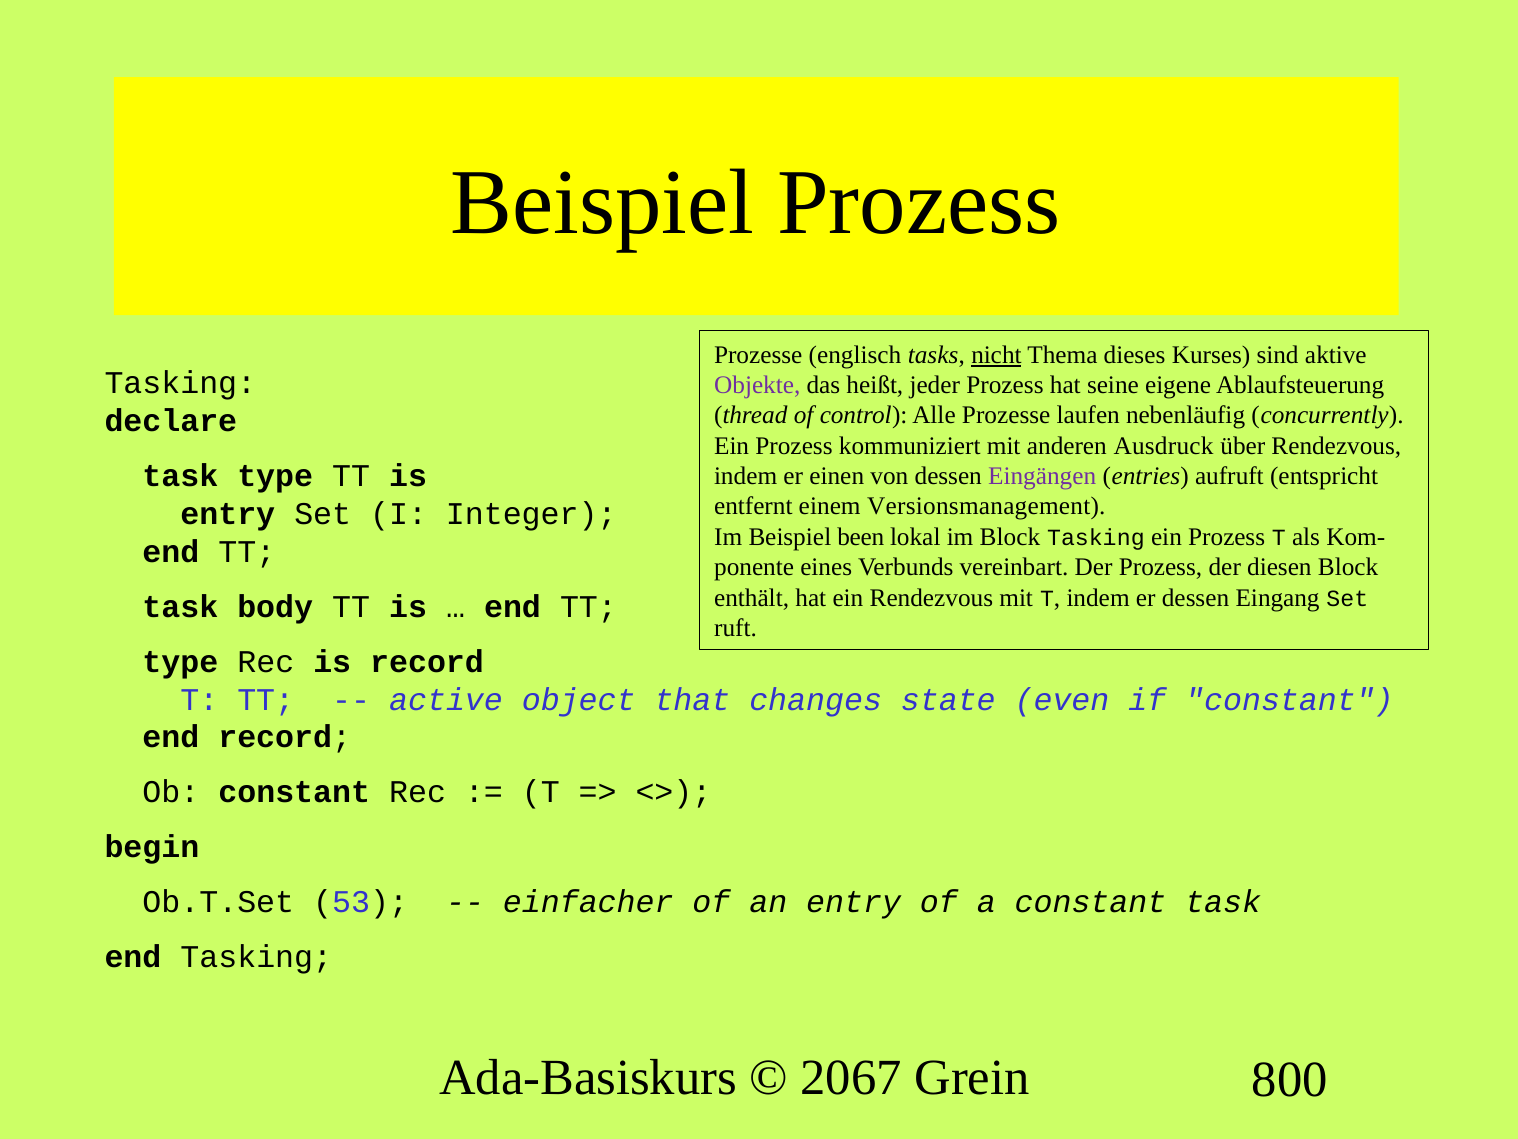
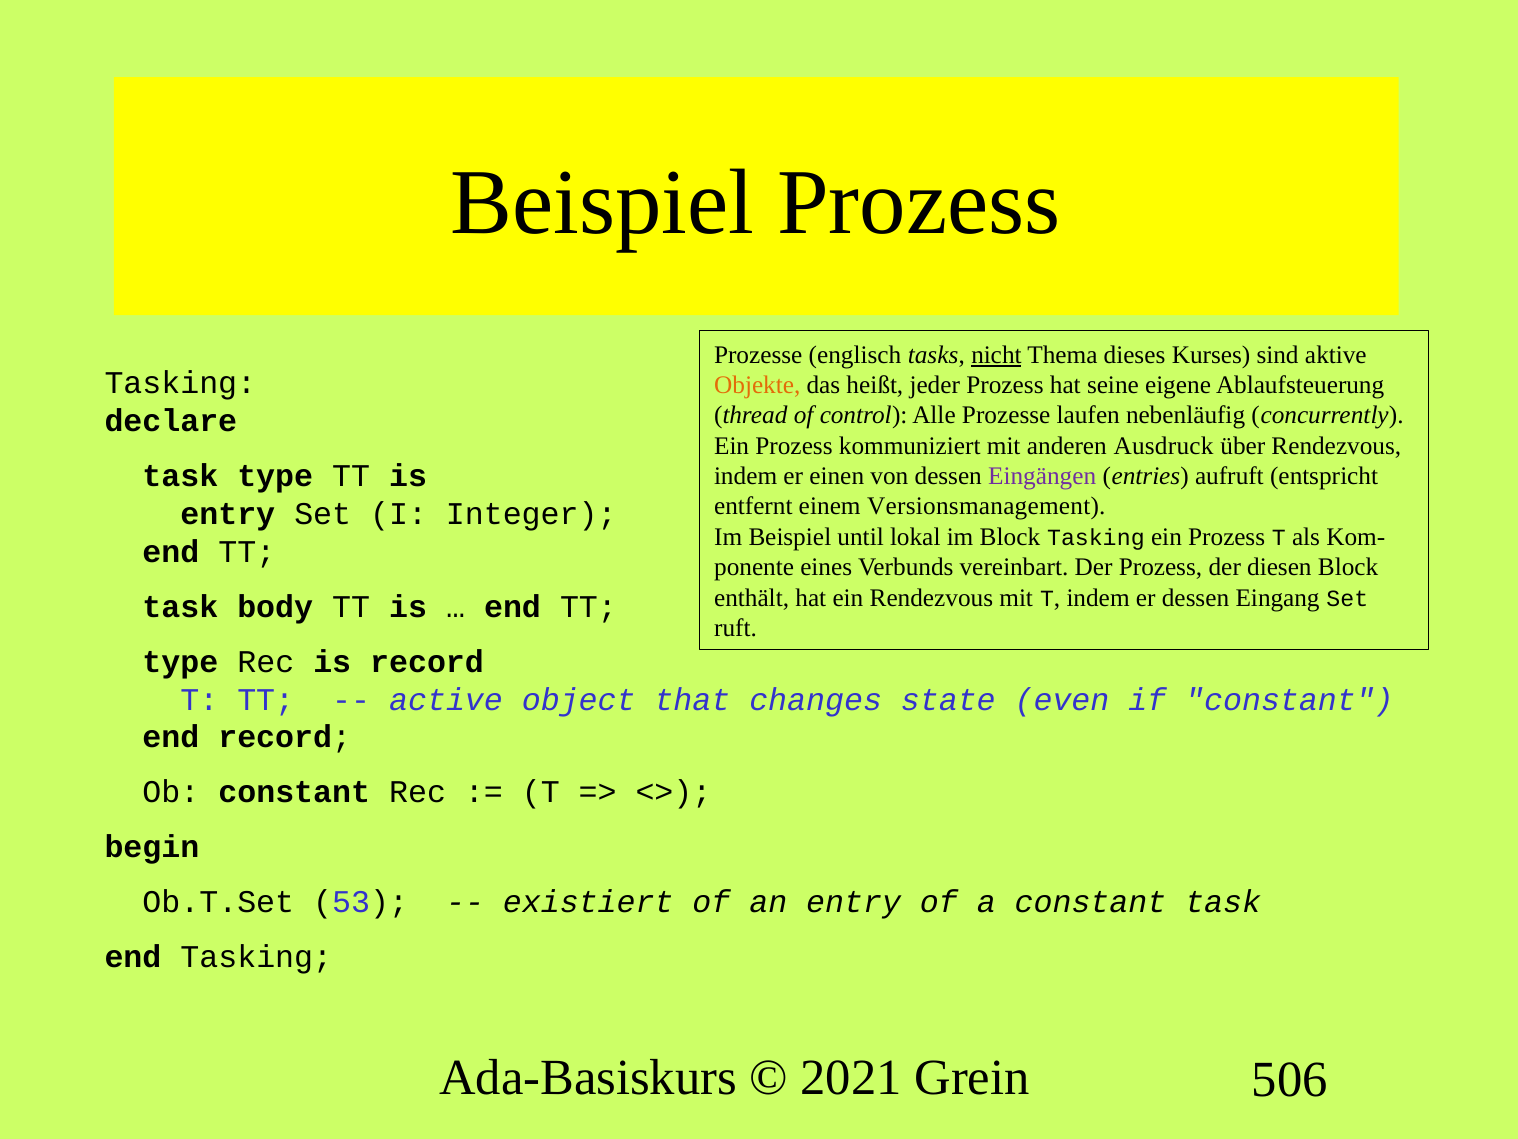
Objekte colour: purple -> orange
been: been -> until
einfacher: einfacher -> existiert
2067: 2067 -> 2021
800: 800 -> 506
